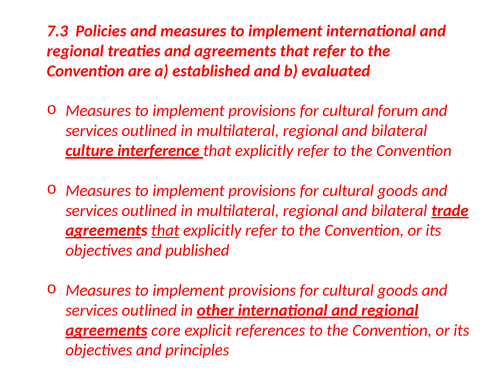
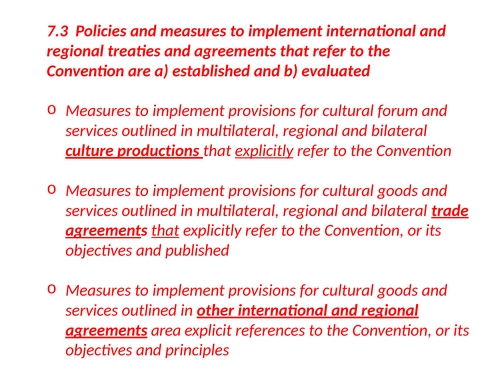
interference: interference -> productions
explicitly at (264, 151) underline: none -> present
core: core -> area
